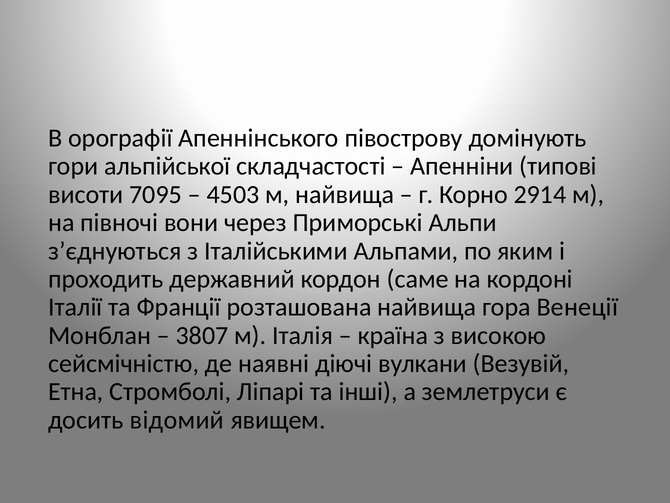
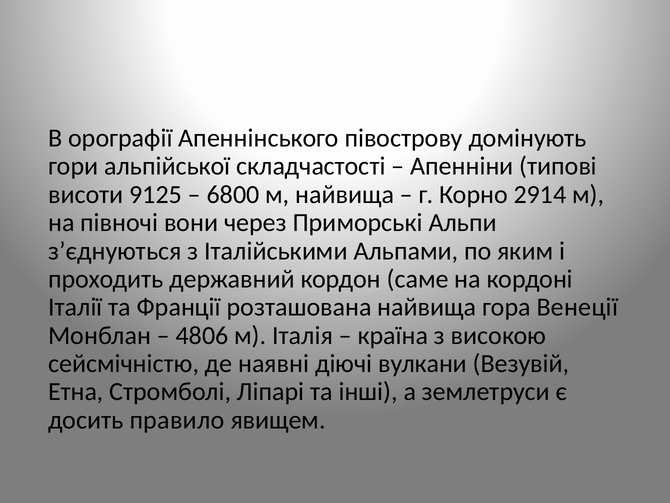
7095: 7095 -> 9125
4503: 4503 -> 6800
3807: 3807 -> 4806
відомий: відомий -> правило
